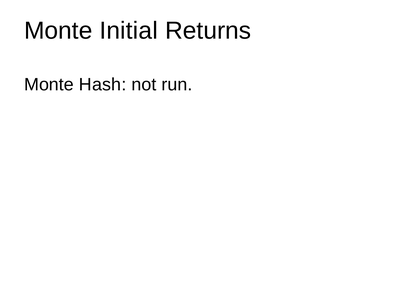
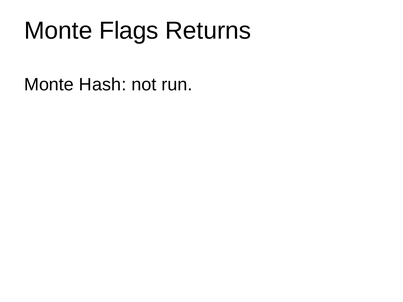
Initial: Initial -> Flags
